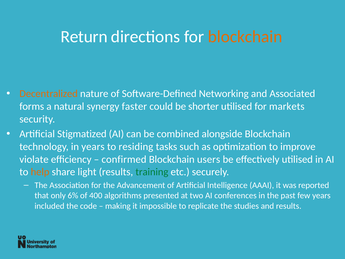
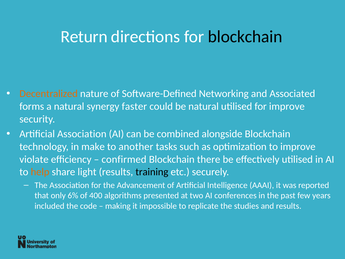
blockchain at (245, 37) colour: orange -> black
be shorter: shorter -> natural
for markets: markets -> improve
Artificial Stigmatized: Stigmatized -> Association
in years: years -> make
residing: residing -> another
users: users -> there
training colour: green -> black
